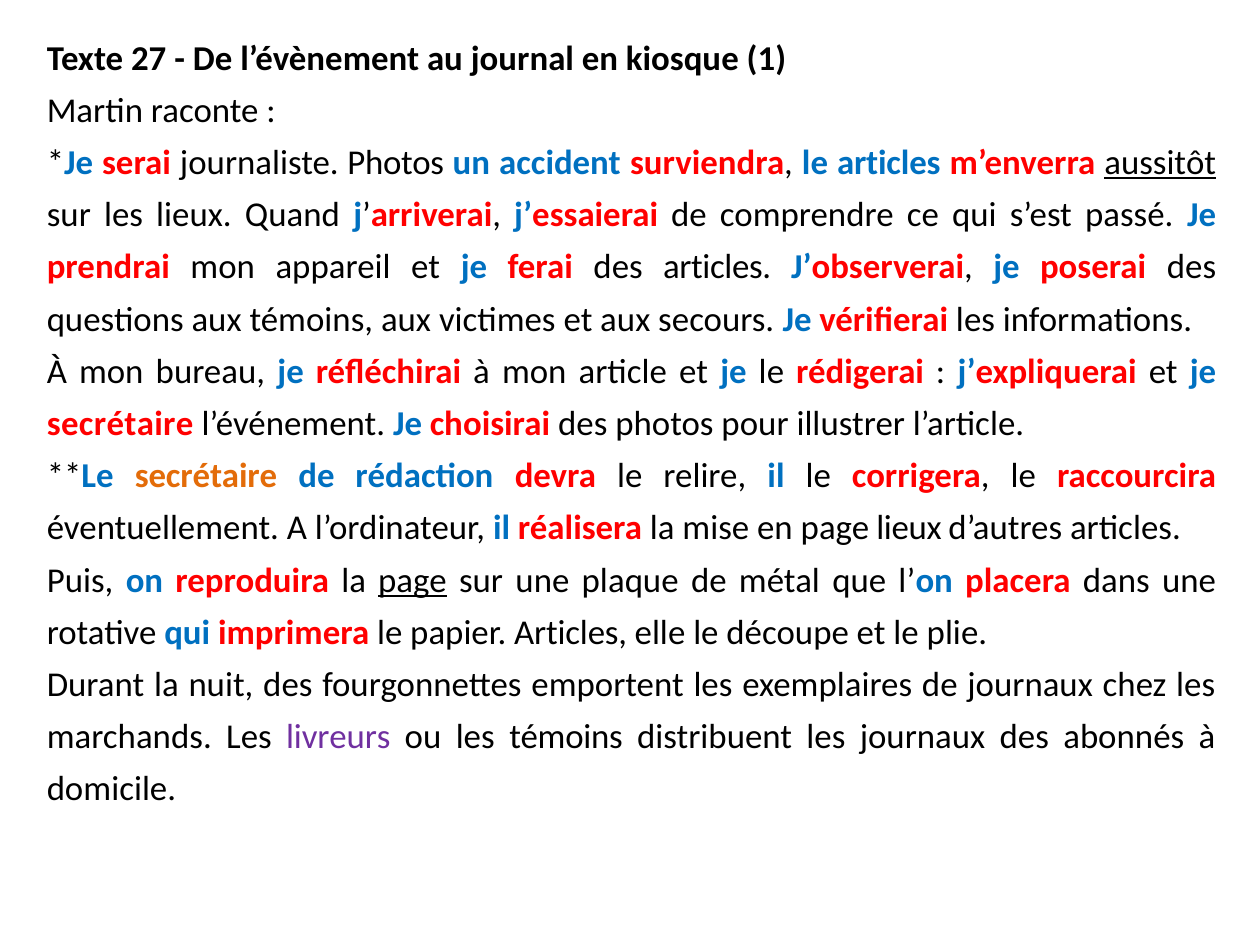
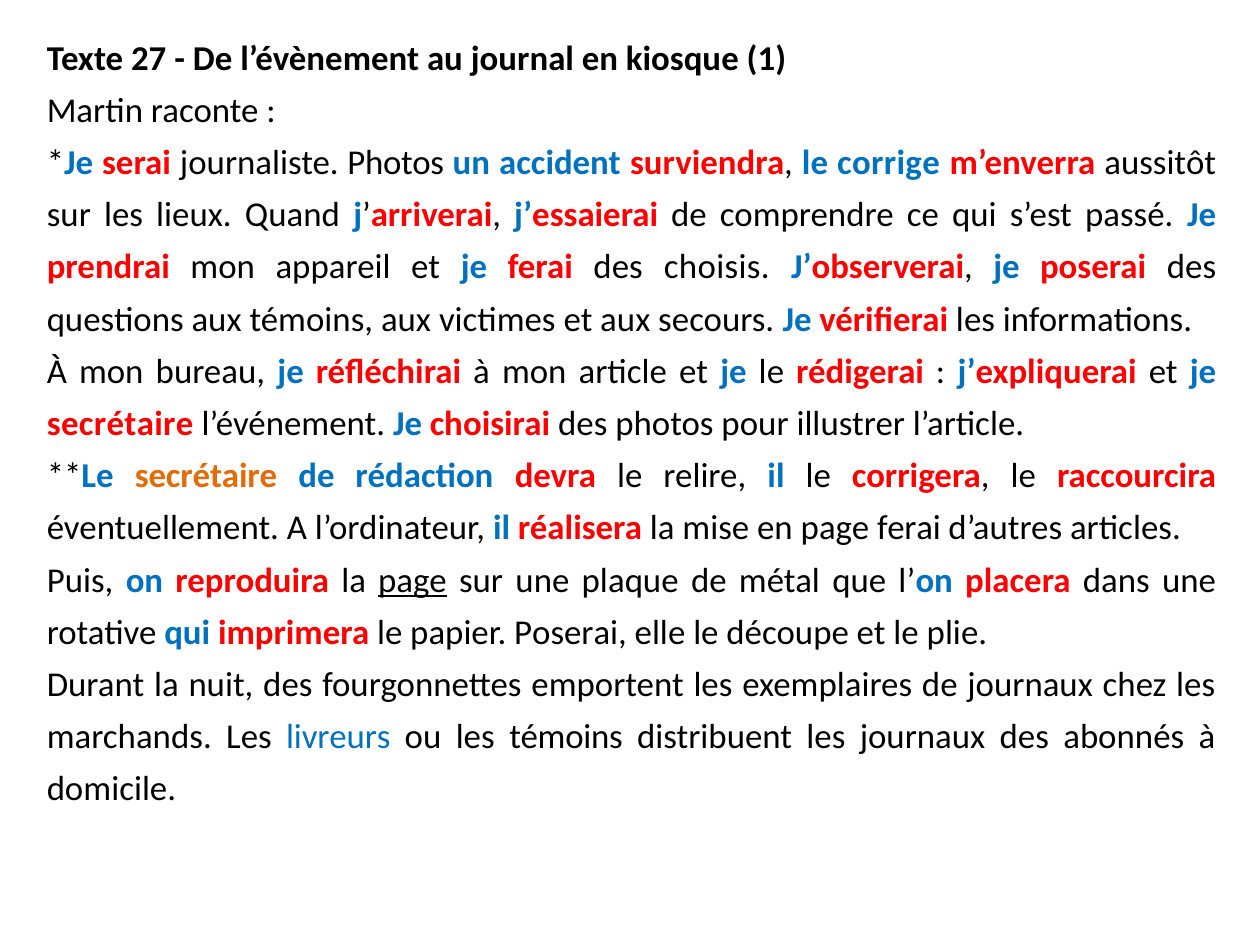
le articles: articles -> corrige
aussitôt underline: present -> none
des articles: articles -> choisis
page lieux: lieux -> ferai
papier Articles: Articles -> Poserai
livreurs colour: purple -> blue
